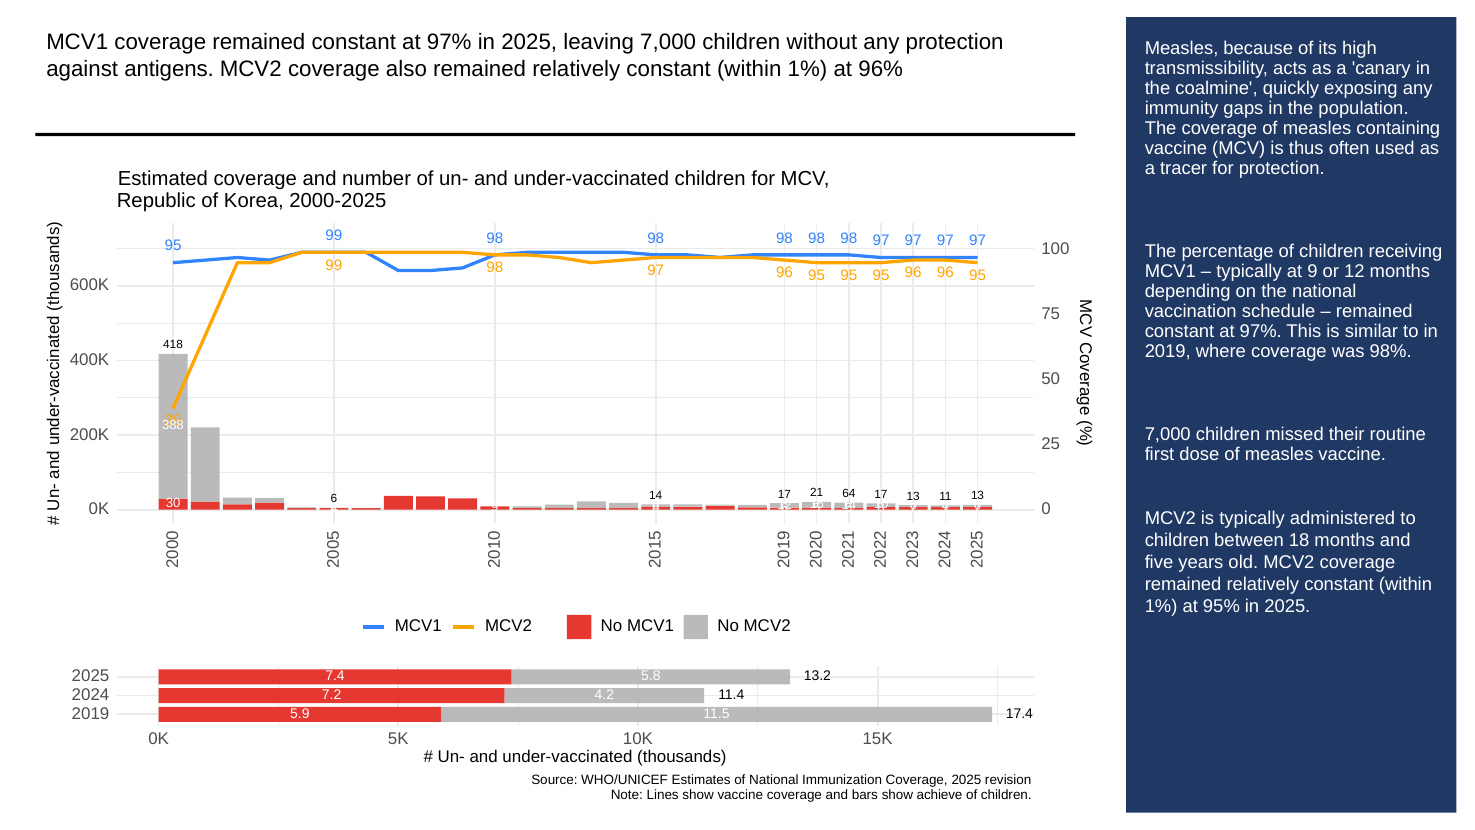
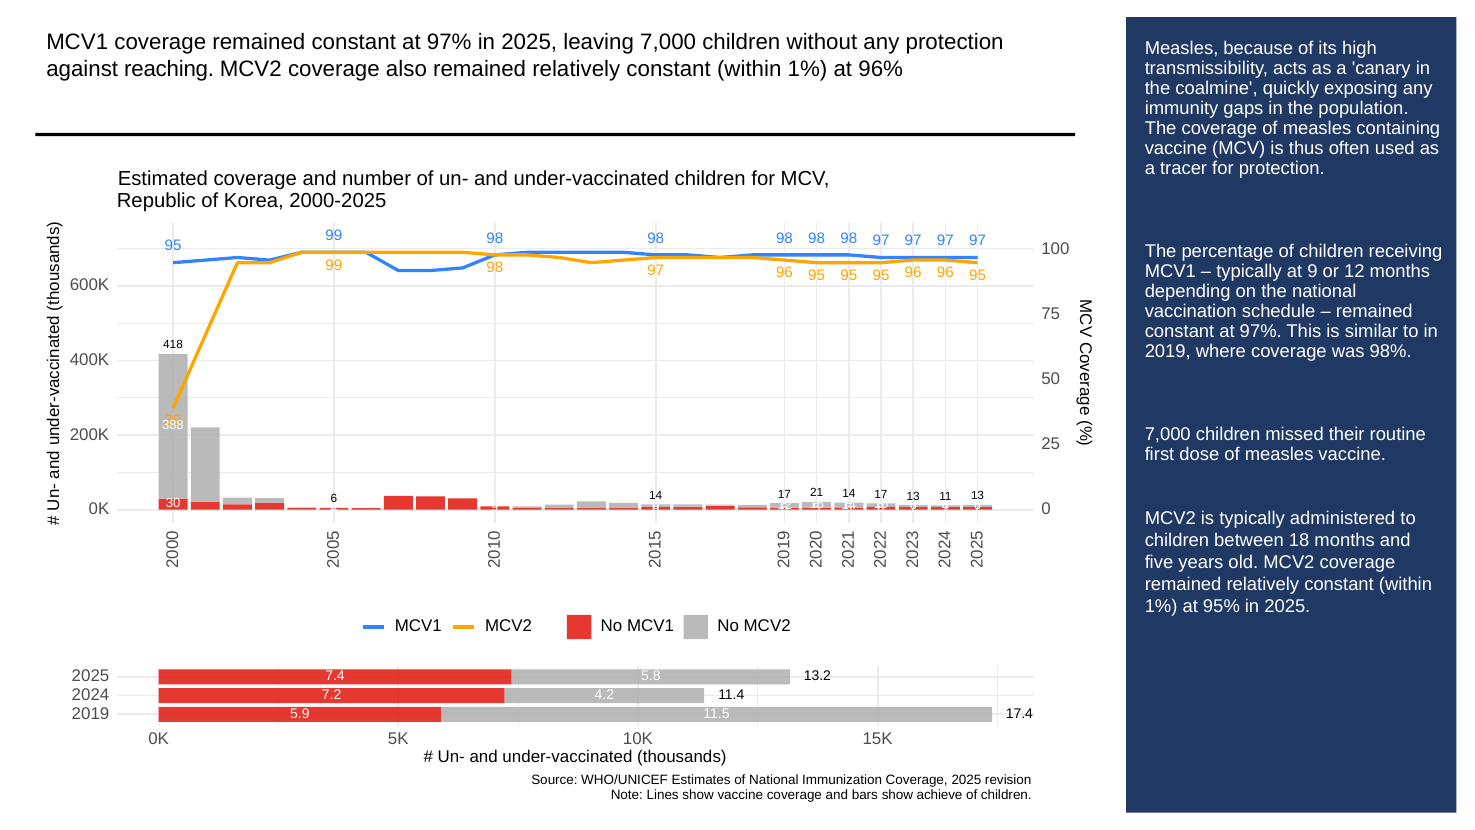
antigens: antigens -> reaching
21 64: 64 -> 14
